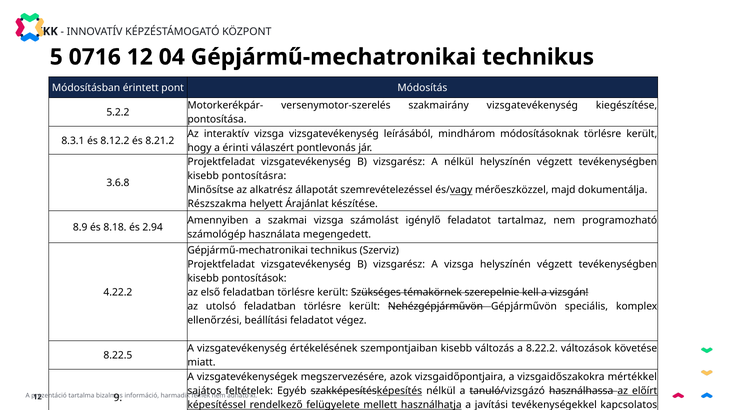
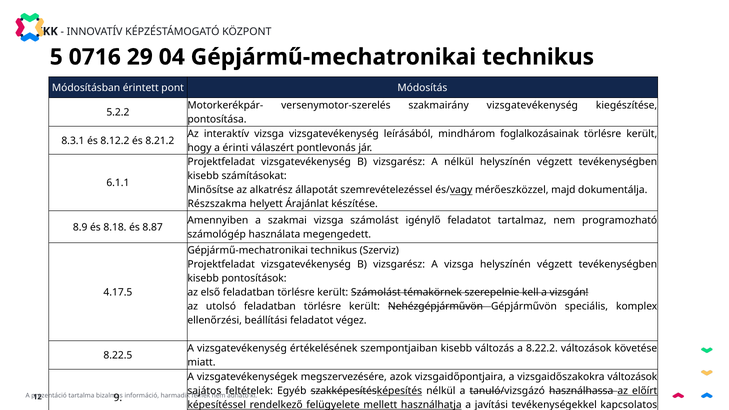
0716 12: 12 -> 29
módosításoknak: módosításoknak -> foglalkozásainak
pontosításra: pontosításra -> számításokat
3.6.8: 3.6.8 -> 6.1.1
2.94: 2.94 -> 8.87
4.22.2: 4.22.2 -> 4.17.5
került Szükséges: Szükséges -> Számolást
vizsgaidőszakokra mértékkel: mértékkel -> változások
